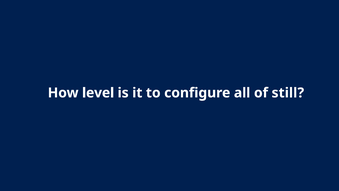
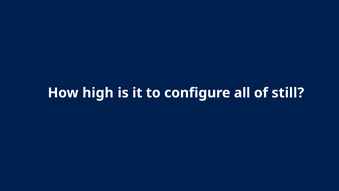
level: level -> high
